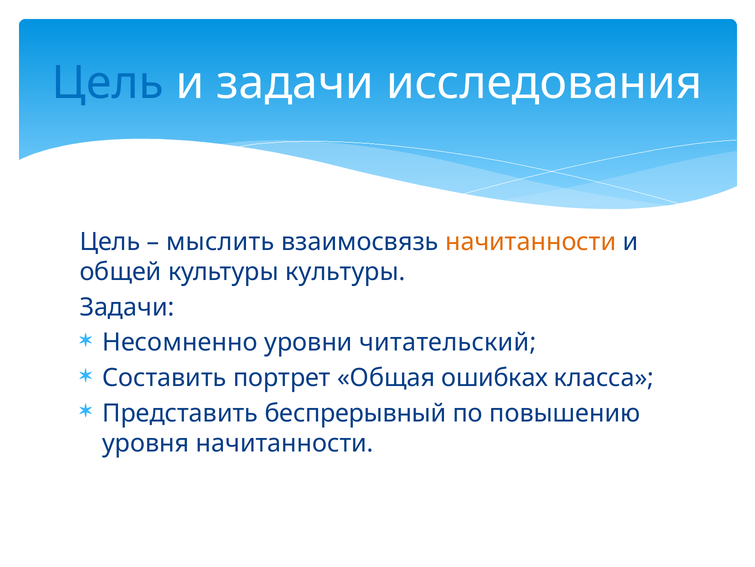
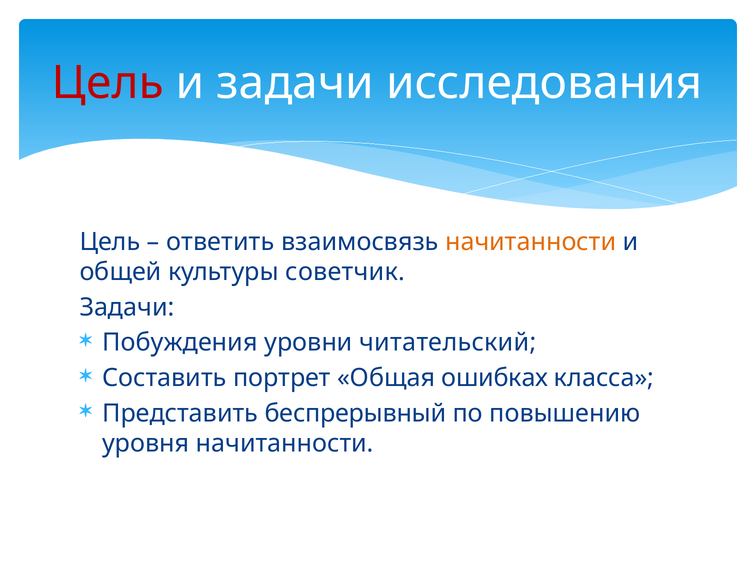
Цель at (108, 83) colour: blue -> red
мыслить: мыслить -> ответить
культуры культуры: культуры -> советчик
Несомненно: Несомненно -> Побуждения
